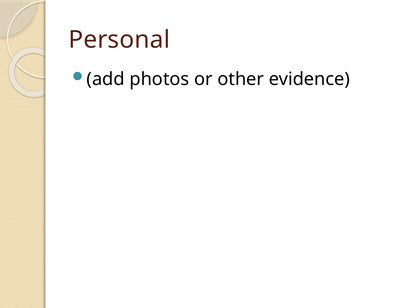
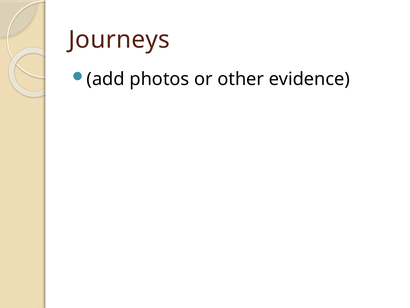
Personal: Personal -> Journeys
